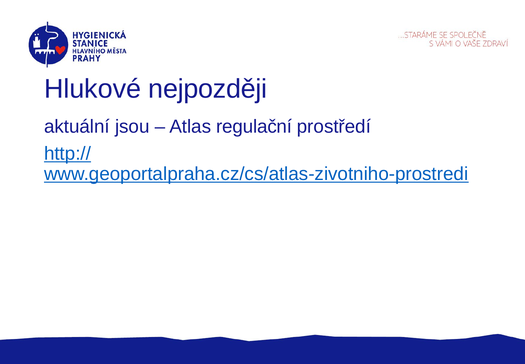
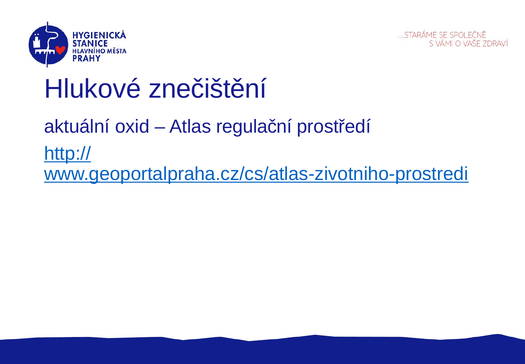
nejpozději: nejpozději -> znečištění
jsou: jsou -> oxid
